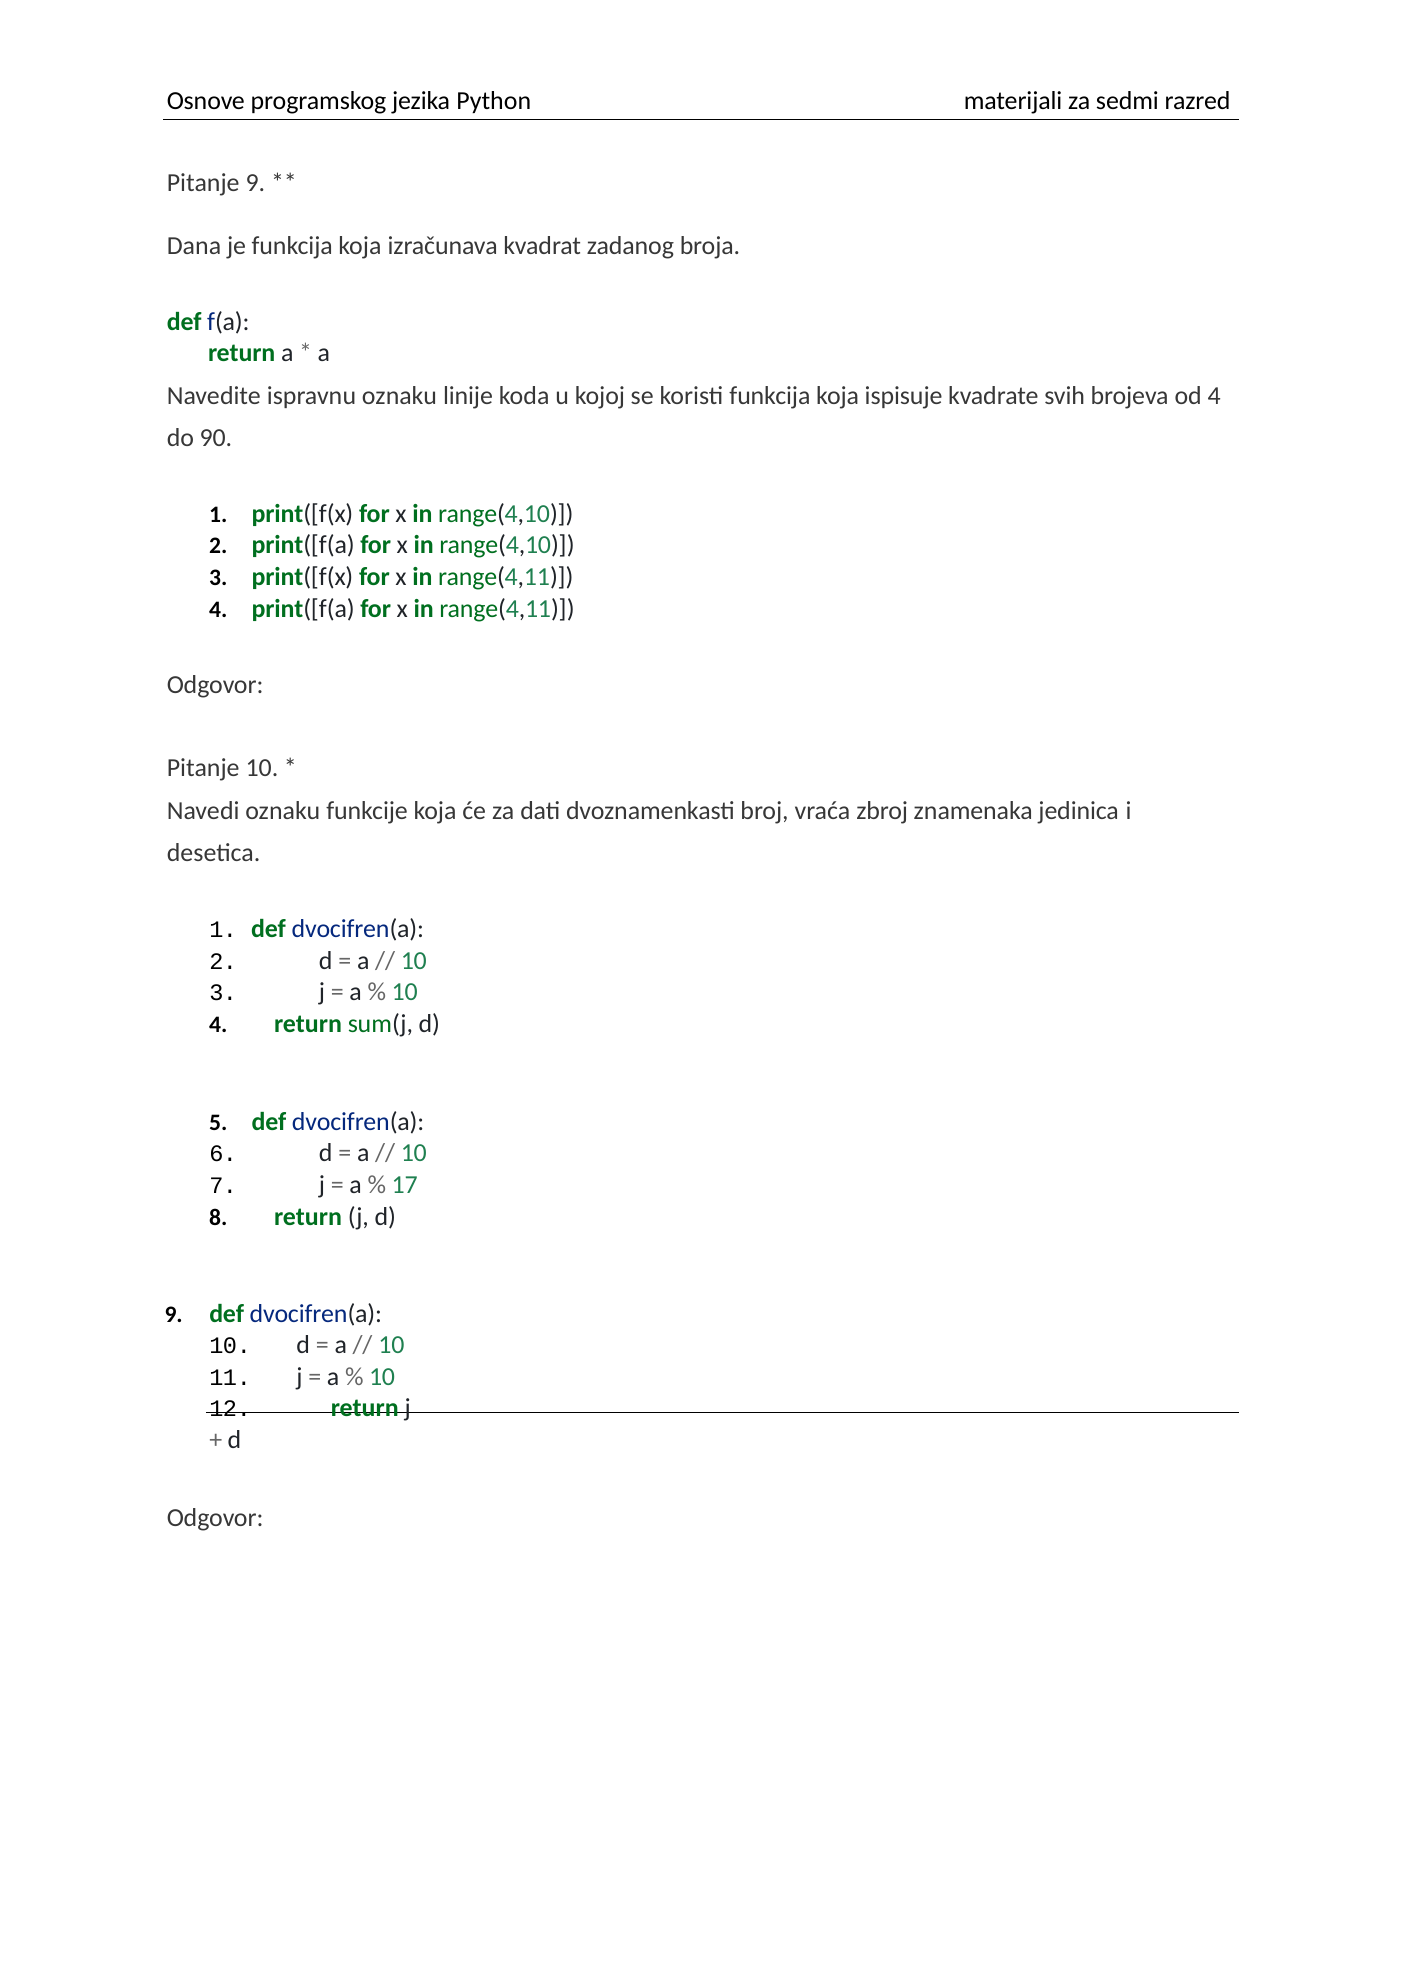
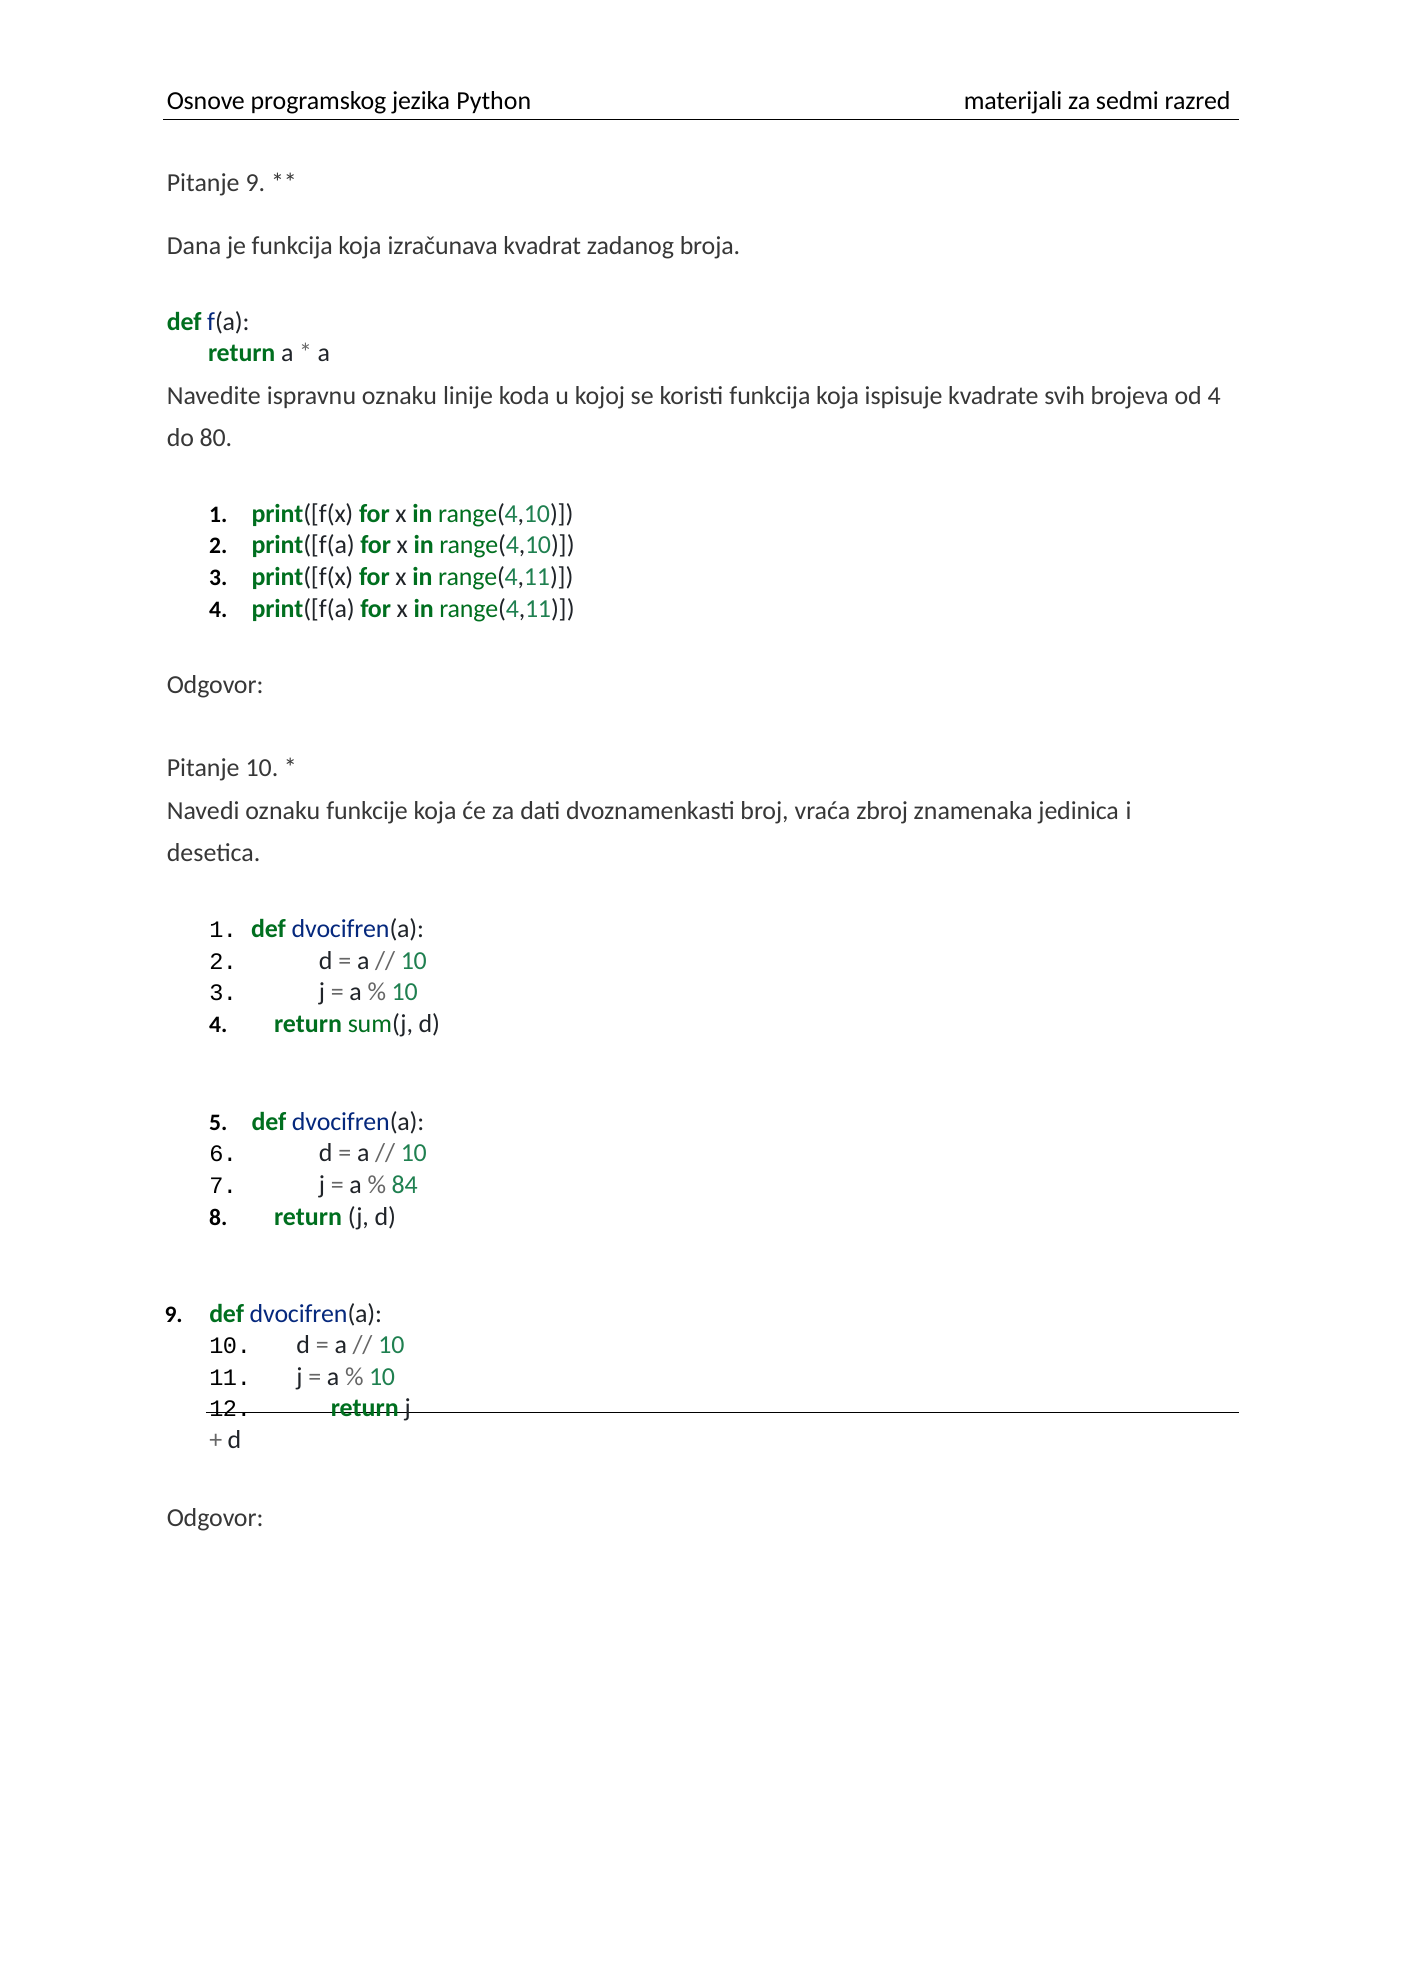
90: 90 -> 80
17: 17 -> 84
